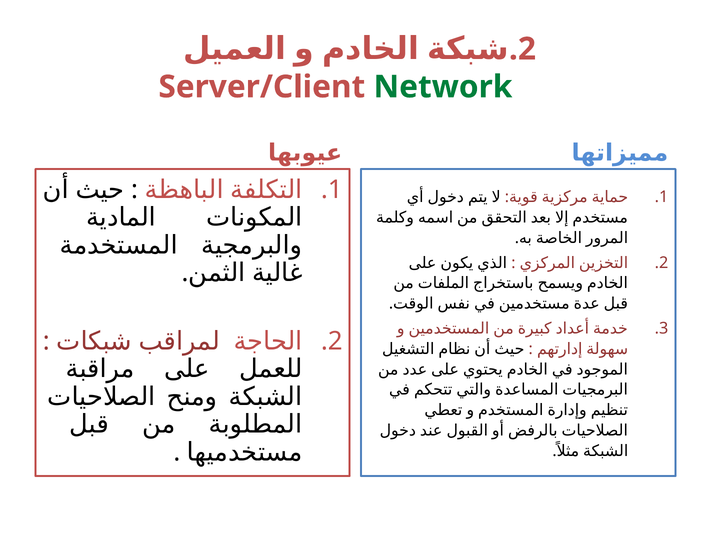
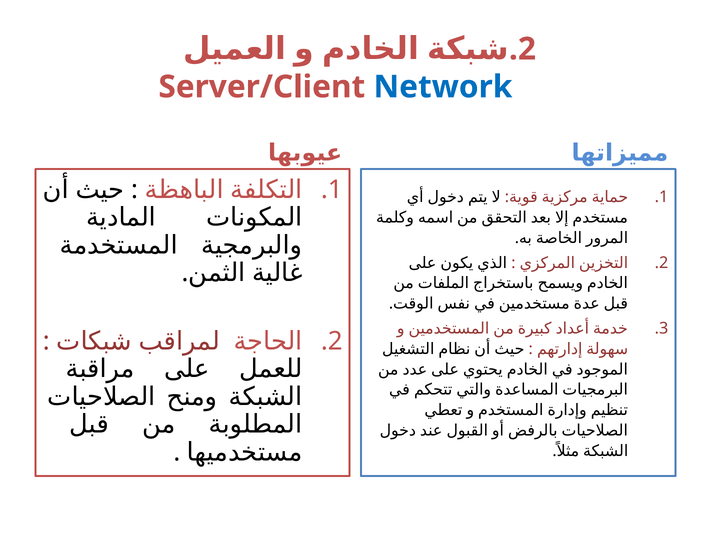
Network colour: green -> blue
